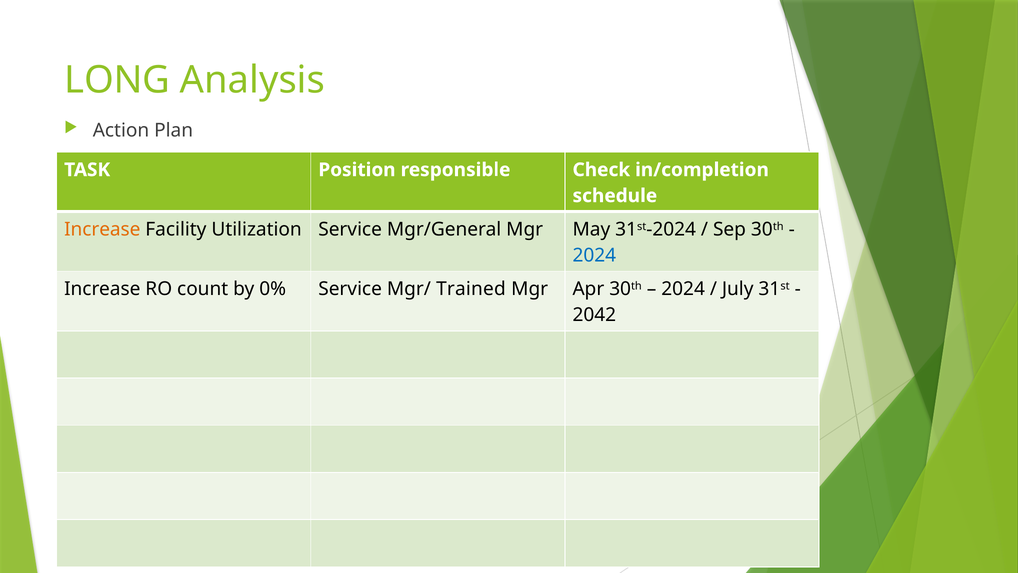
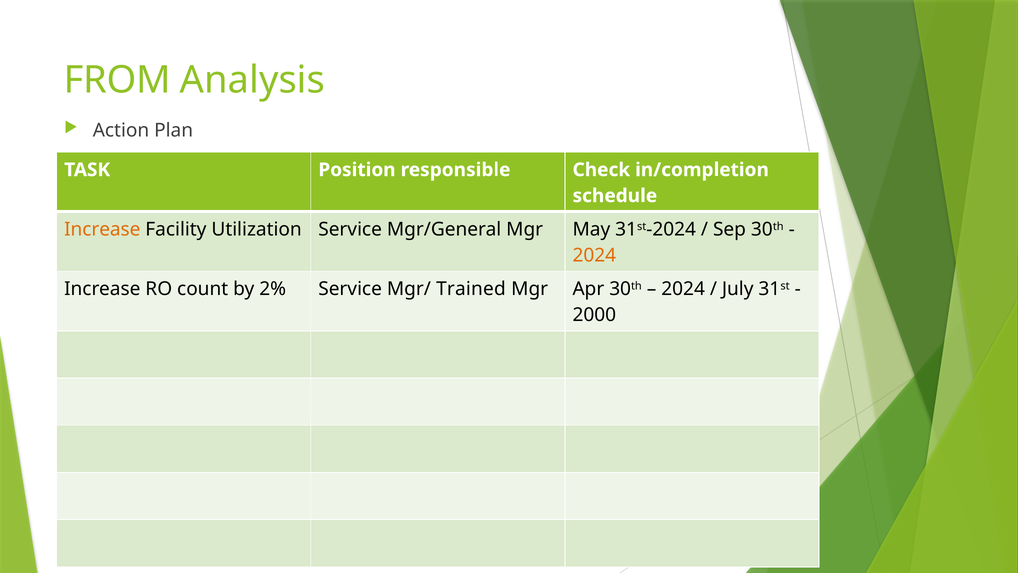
LONG: LONG -> FROM
2024 at (594, 255) colour: blue -> orange
0%: 0% -> 2%
2042: 2042 -> 2000
